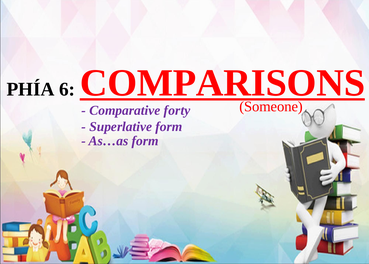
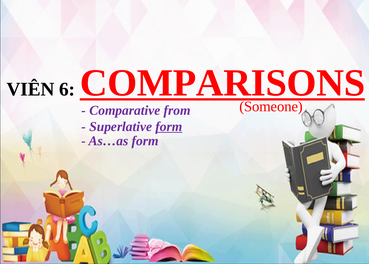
PHÍA: PHÍA -> VIÊN
forty: forty -> from
form at (169, 126) underline: none -> present
